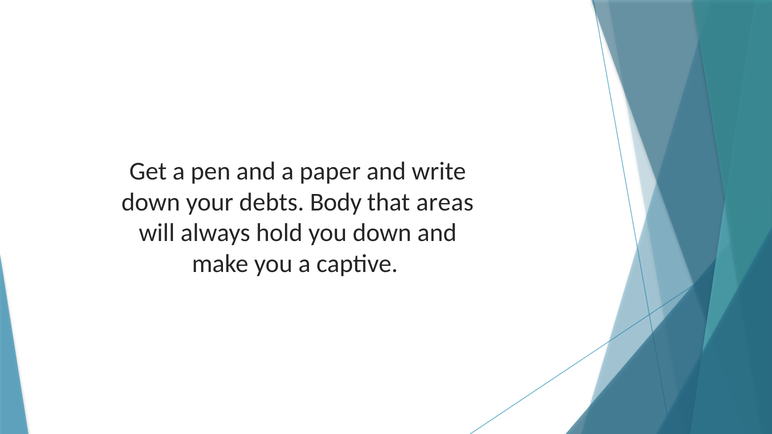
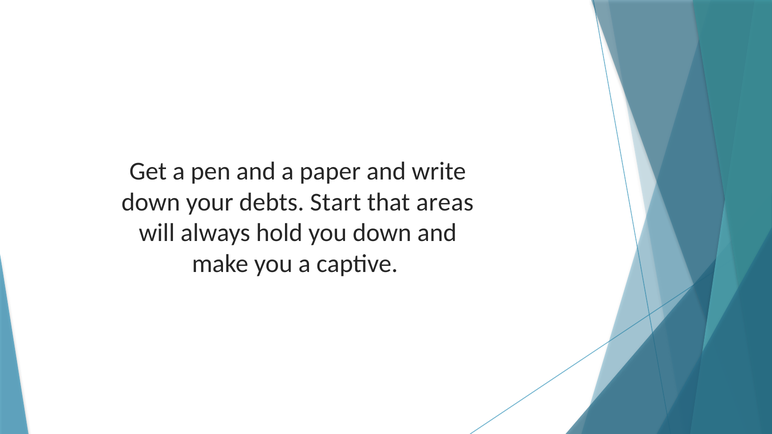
Body: Body -> Start
